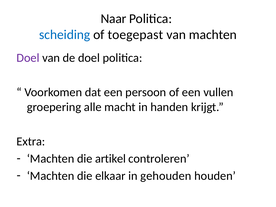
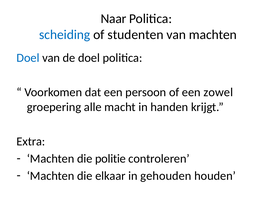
toegepast: toegepast -> studenten
Doel at (28, 58) colour: purple -> blue
vullen: vullen -> zowel
artikel: artikel -> politie
